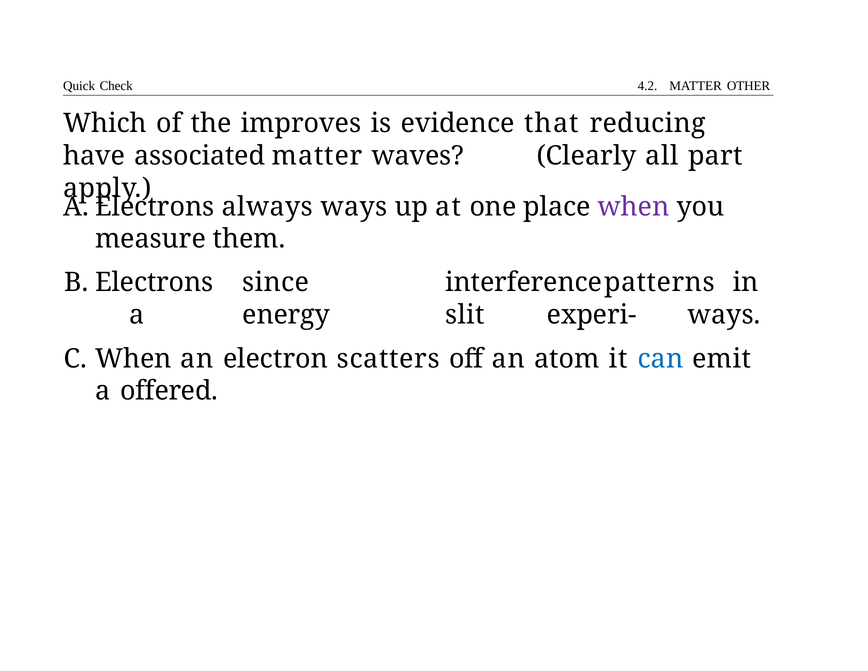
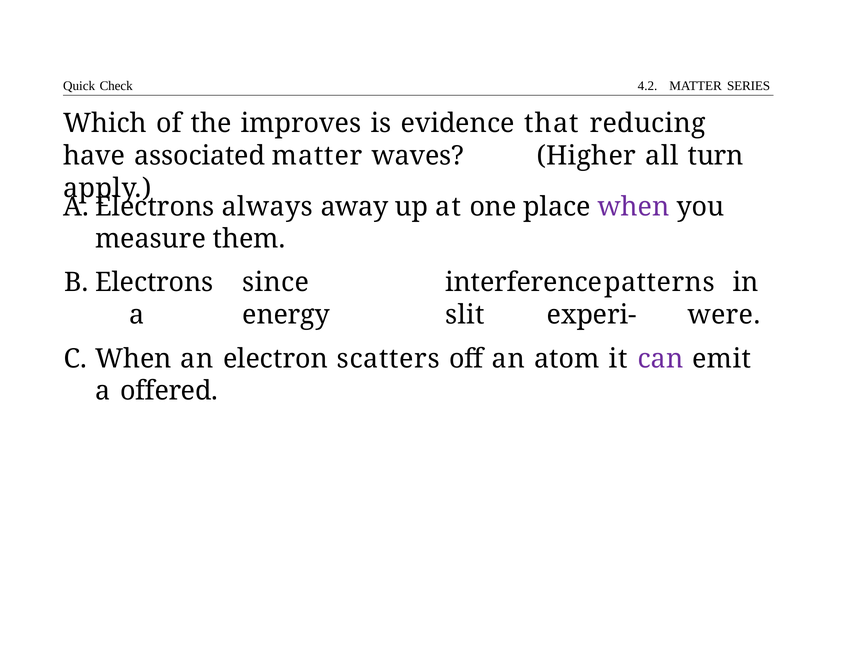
OTHER: OTHER -> SERIES
Clearly: Clearly -> Higher
part: part -> turn
always ways: ways -> away
experi- ways: ways -> were
can colour: blue -> purple
